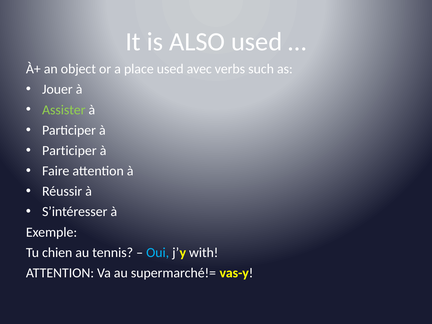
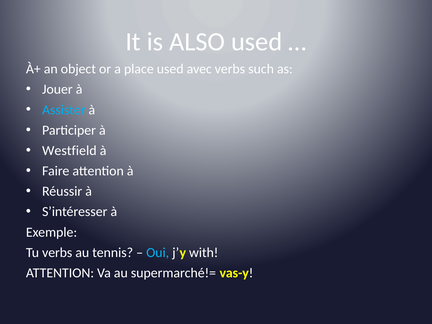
Assister colour: light green -> light blue
Participer at (69, 151): Participer -> Westfield
Tu chien: chien -> verbs
